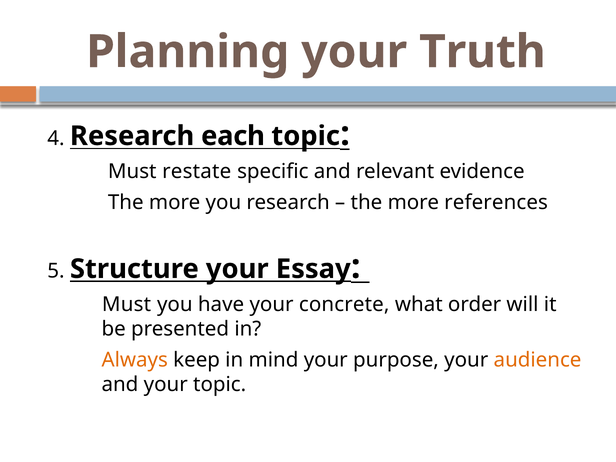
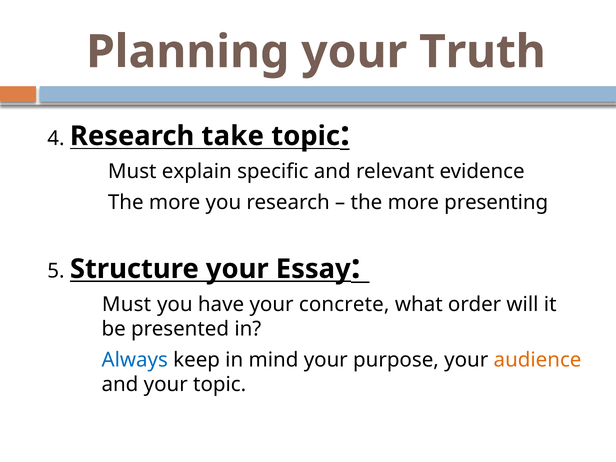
each: each -> take
restate: restate -> explain
references: references -> presenting
Always colour: orange -> blue
